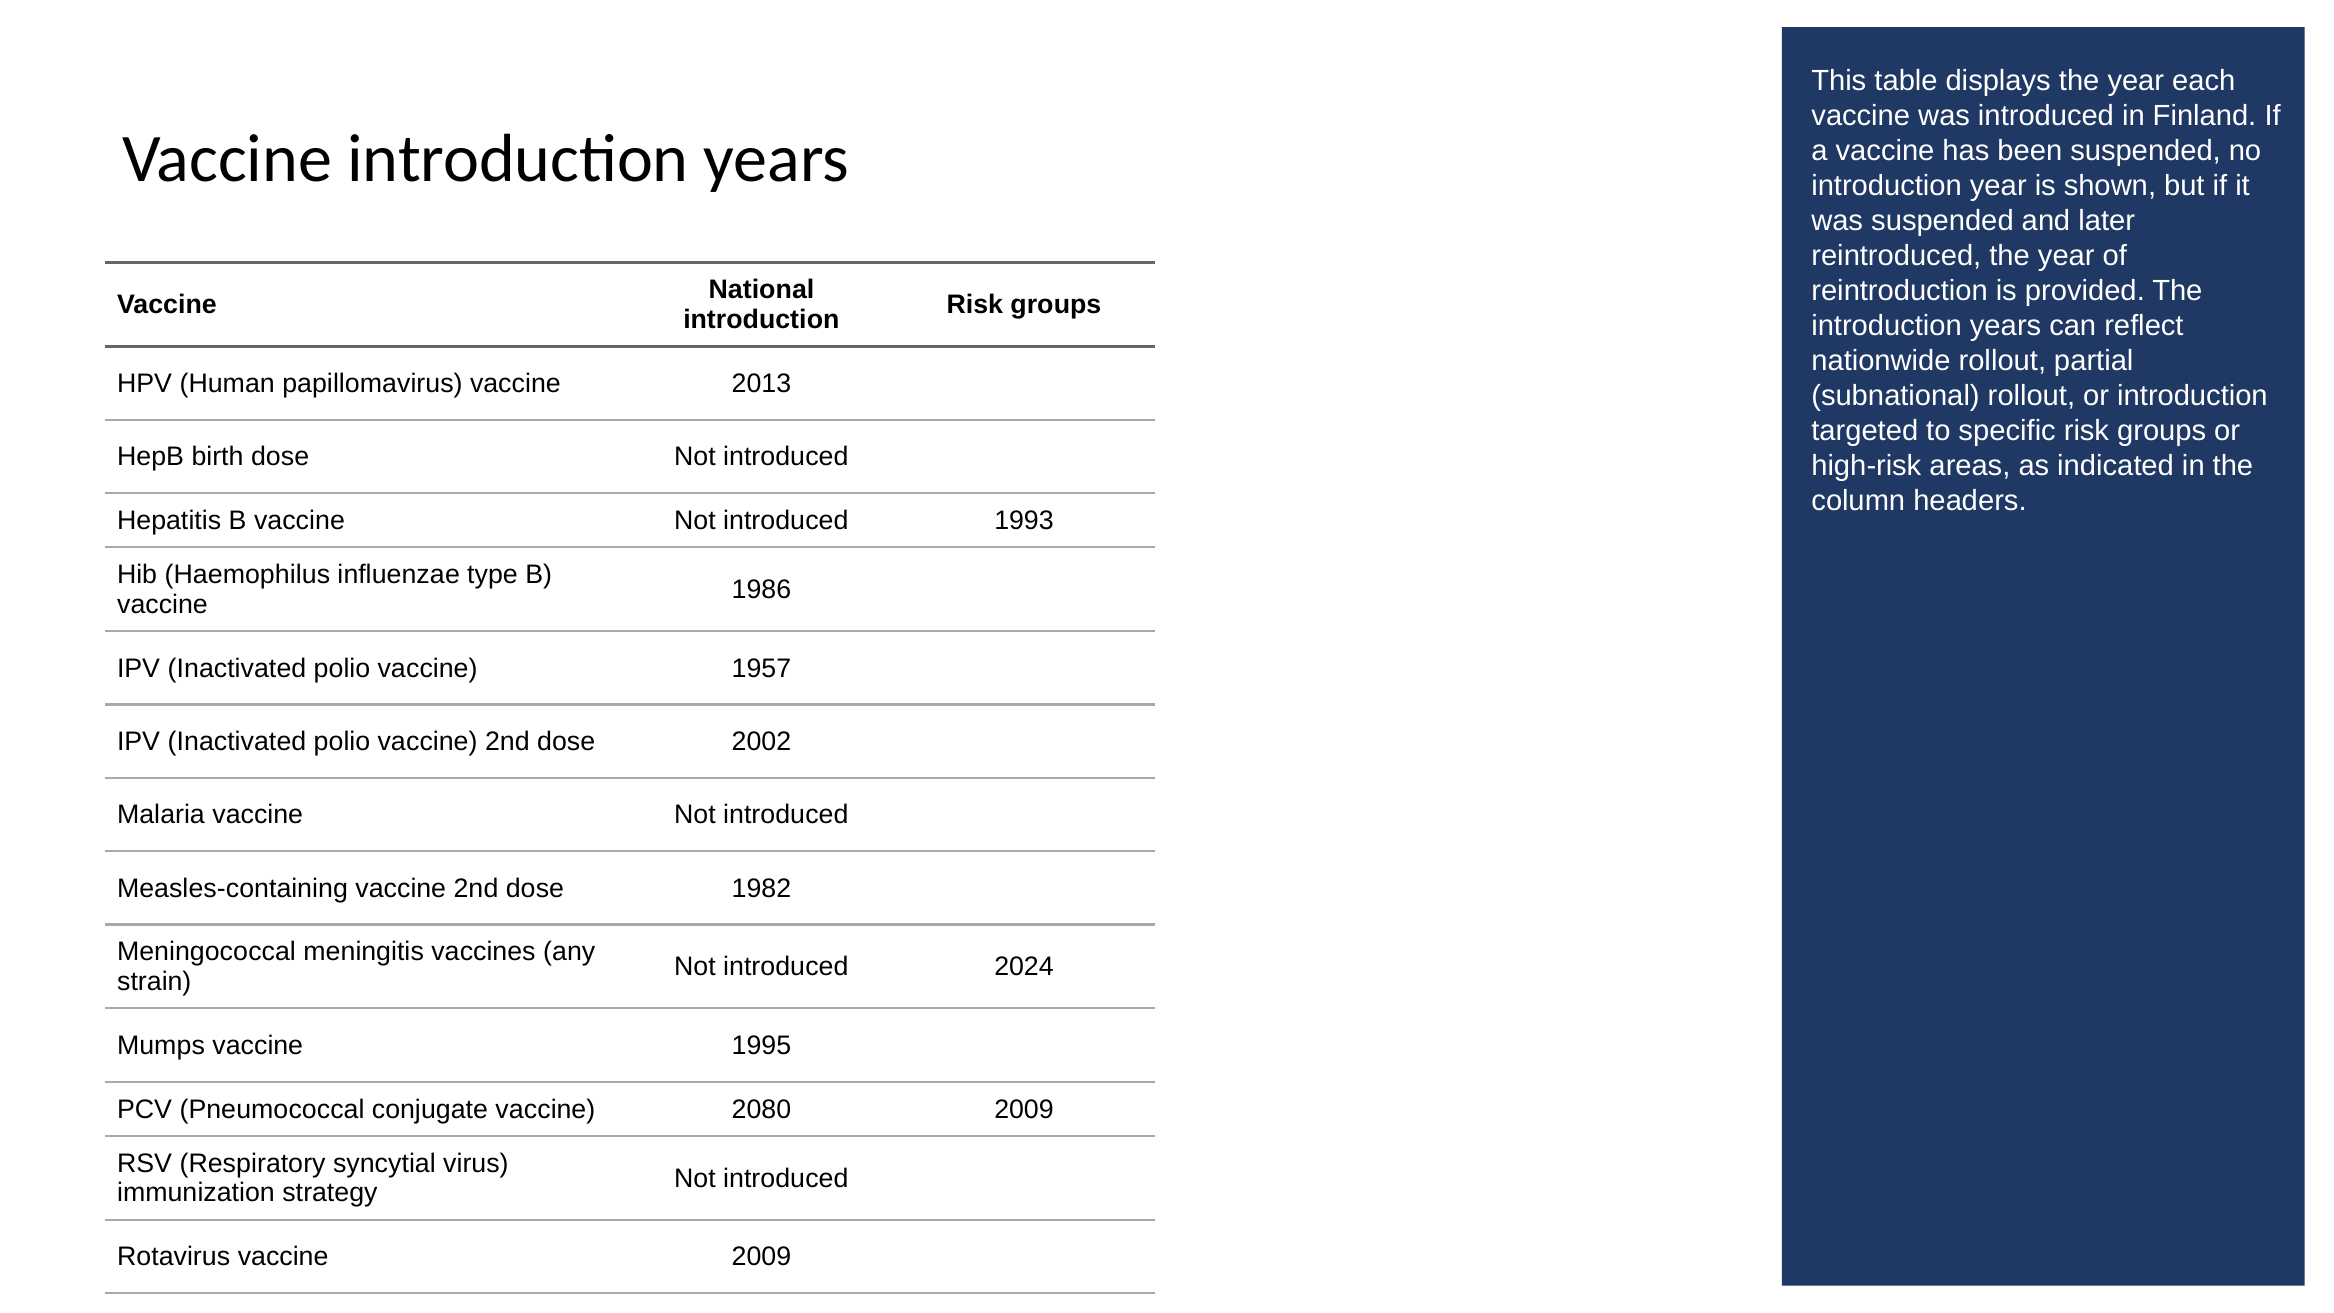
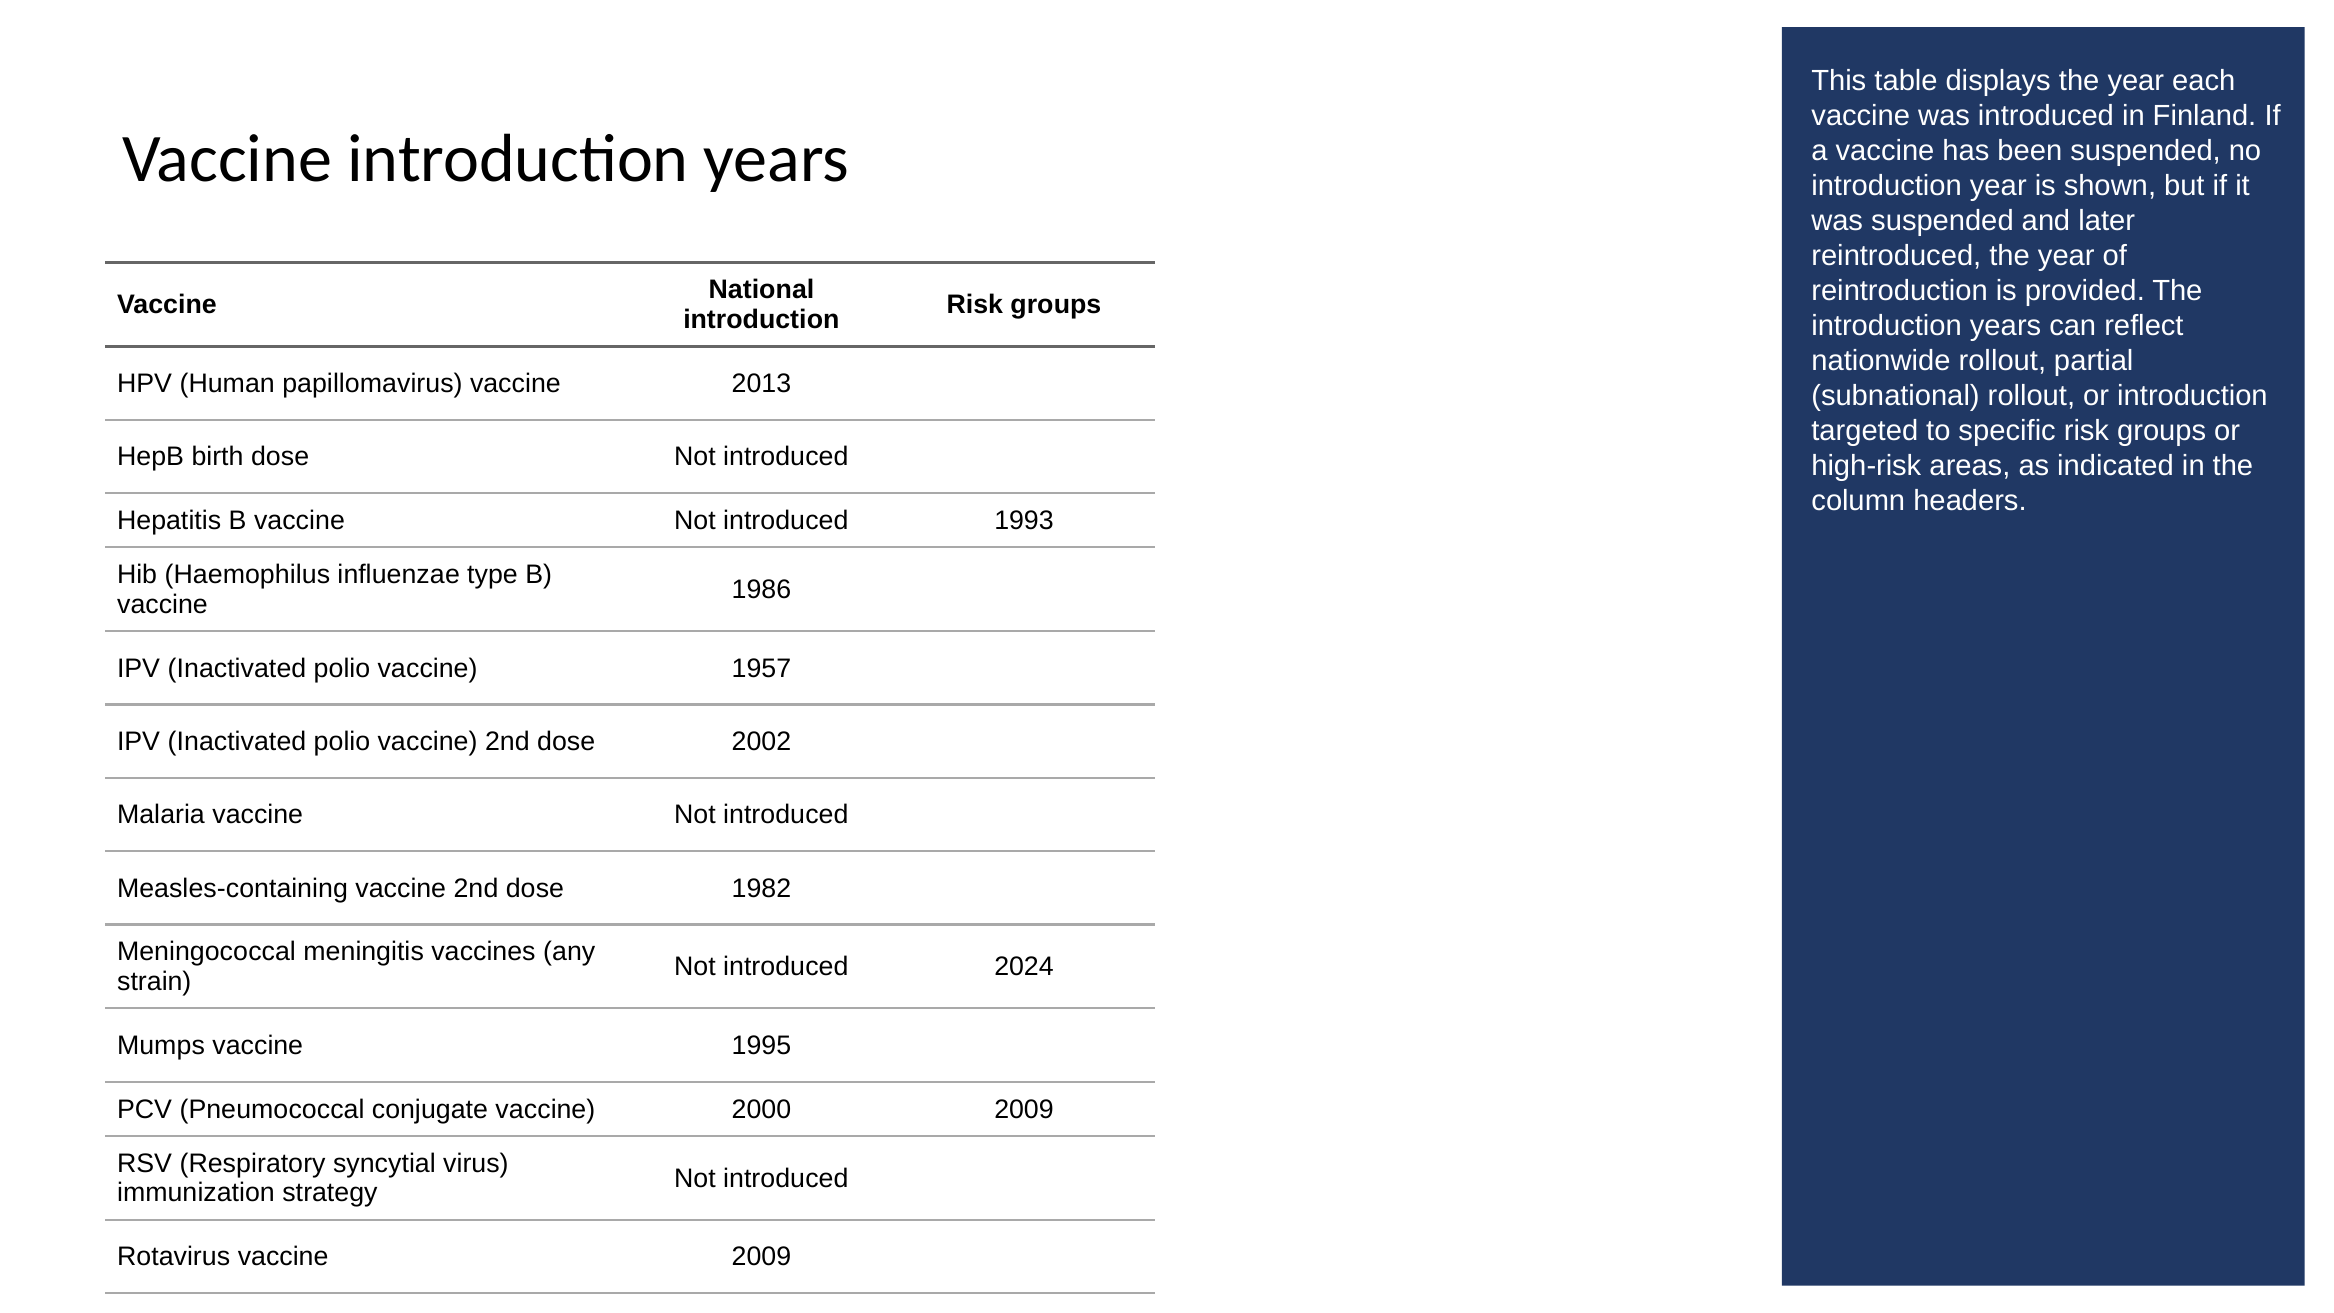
2080: 2080 -> 2000
